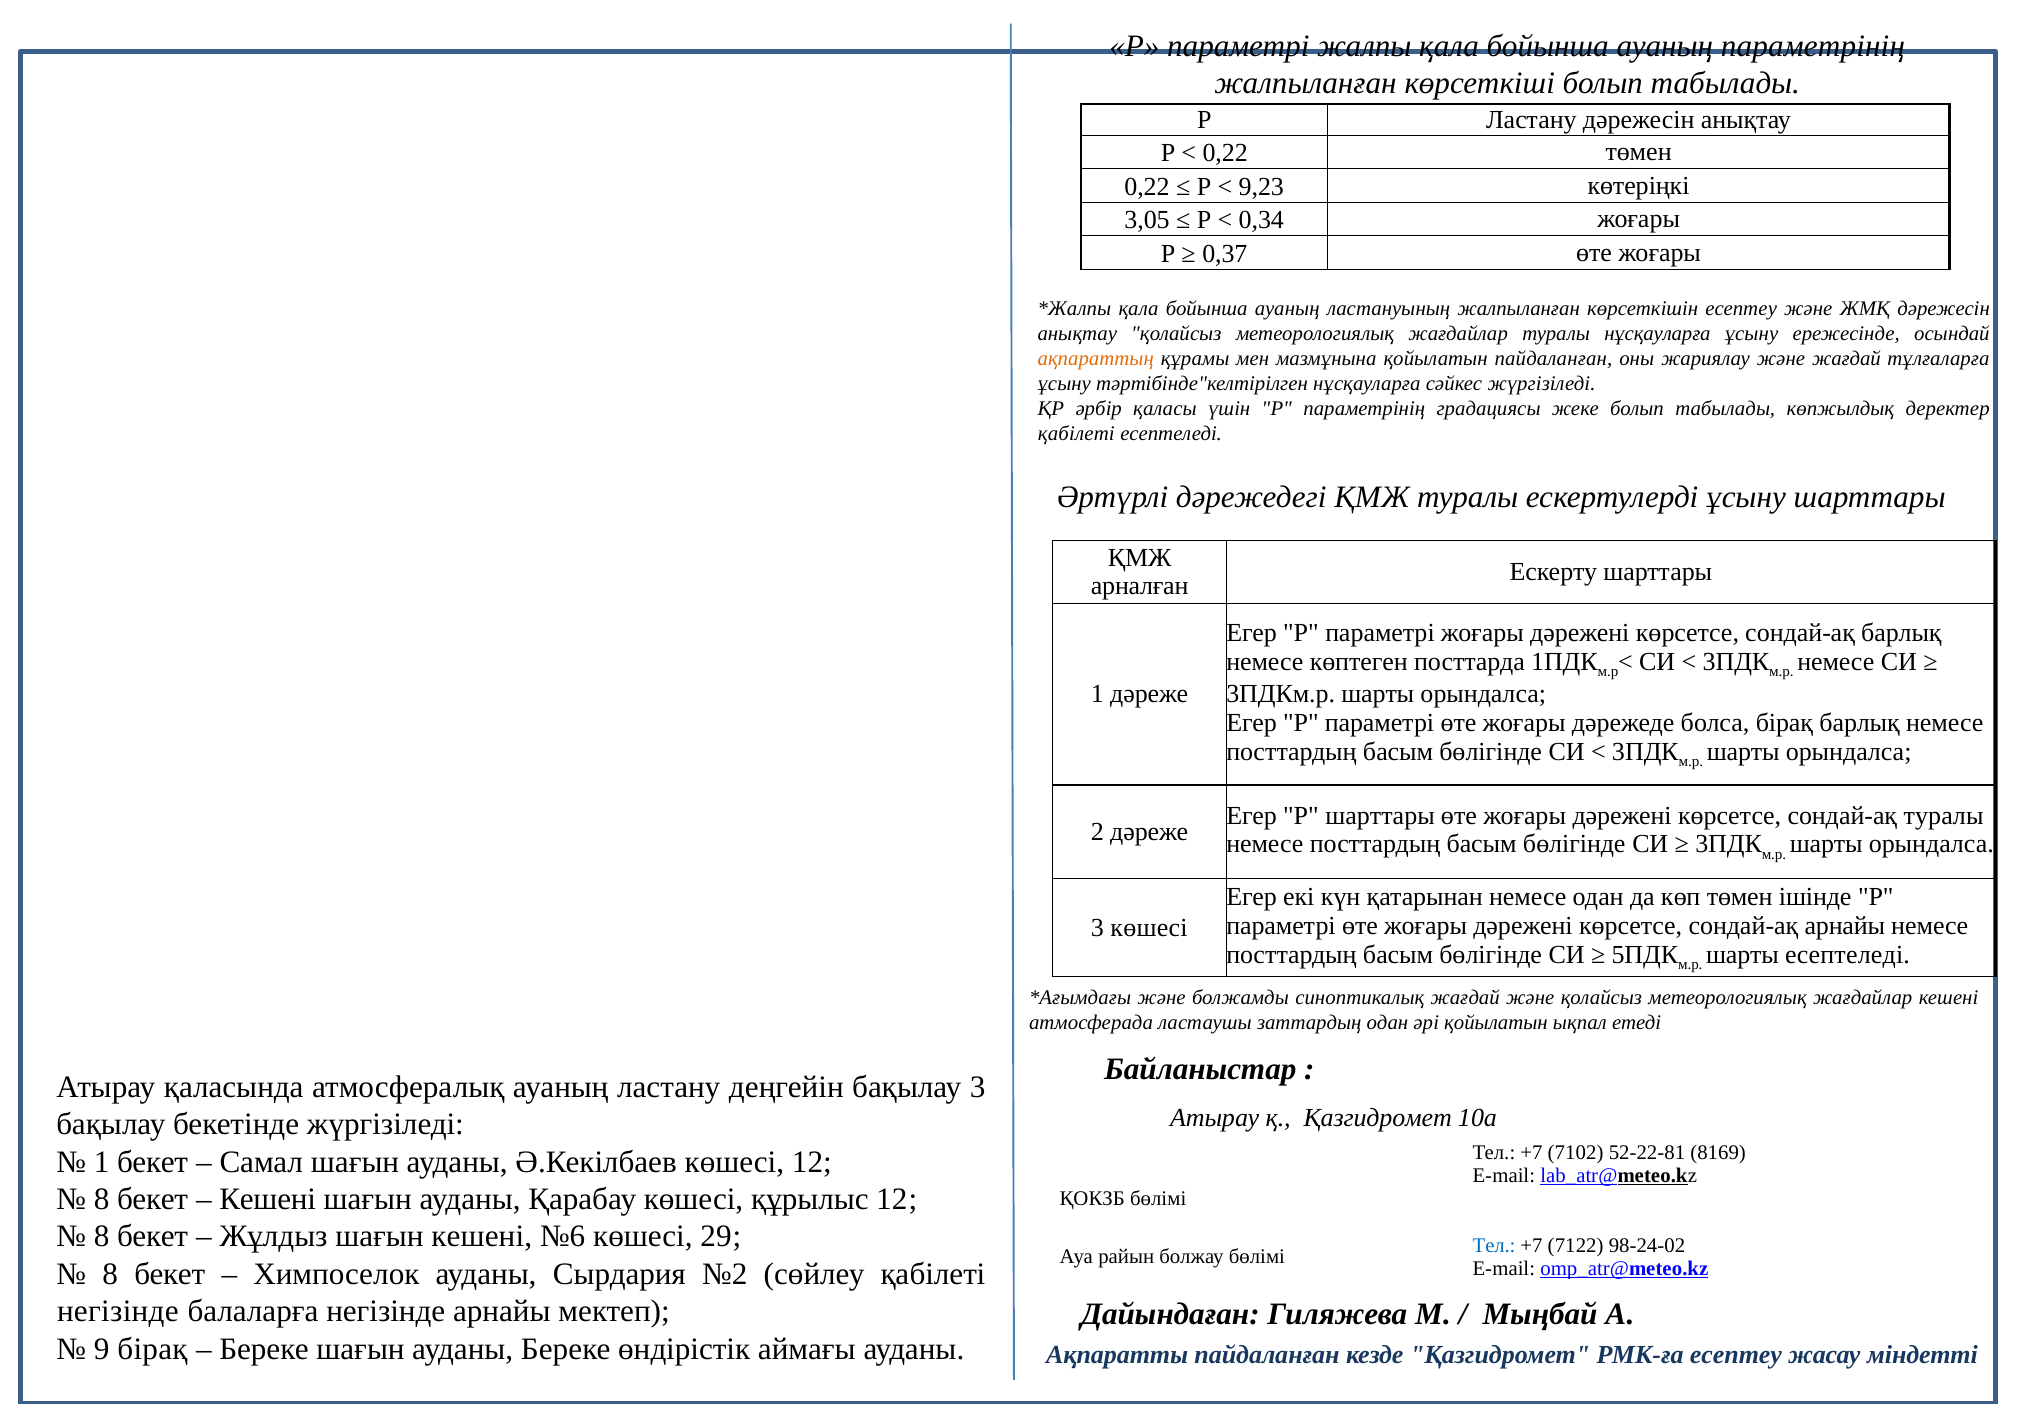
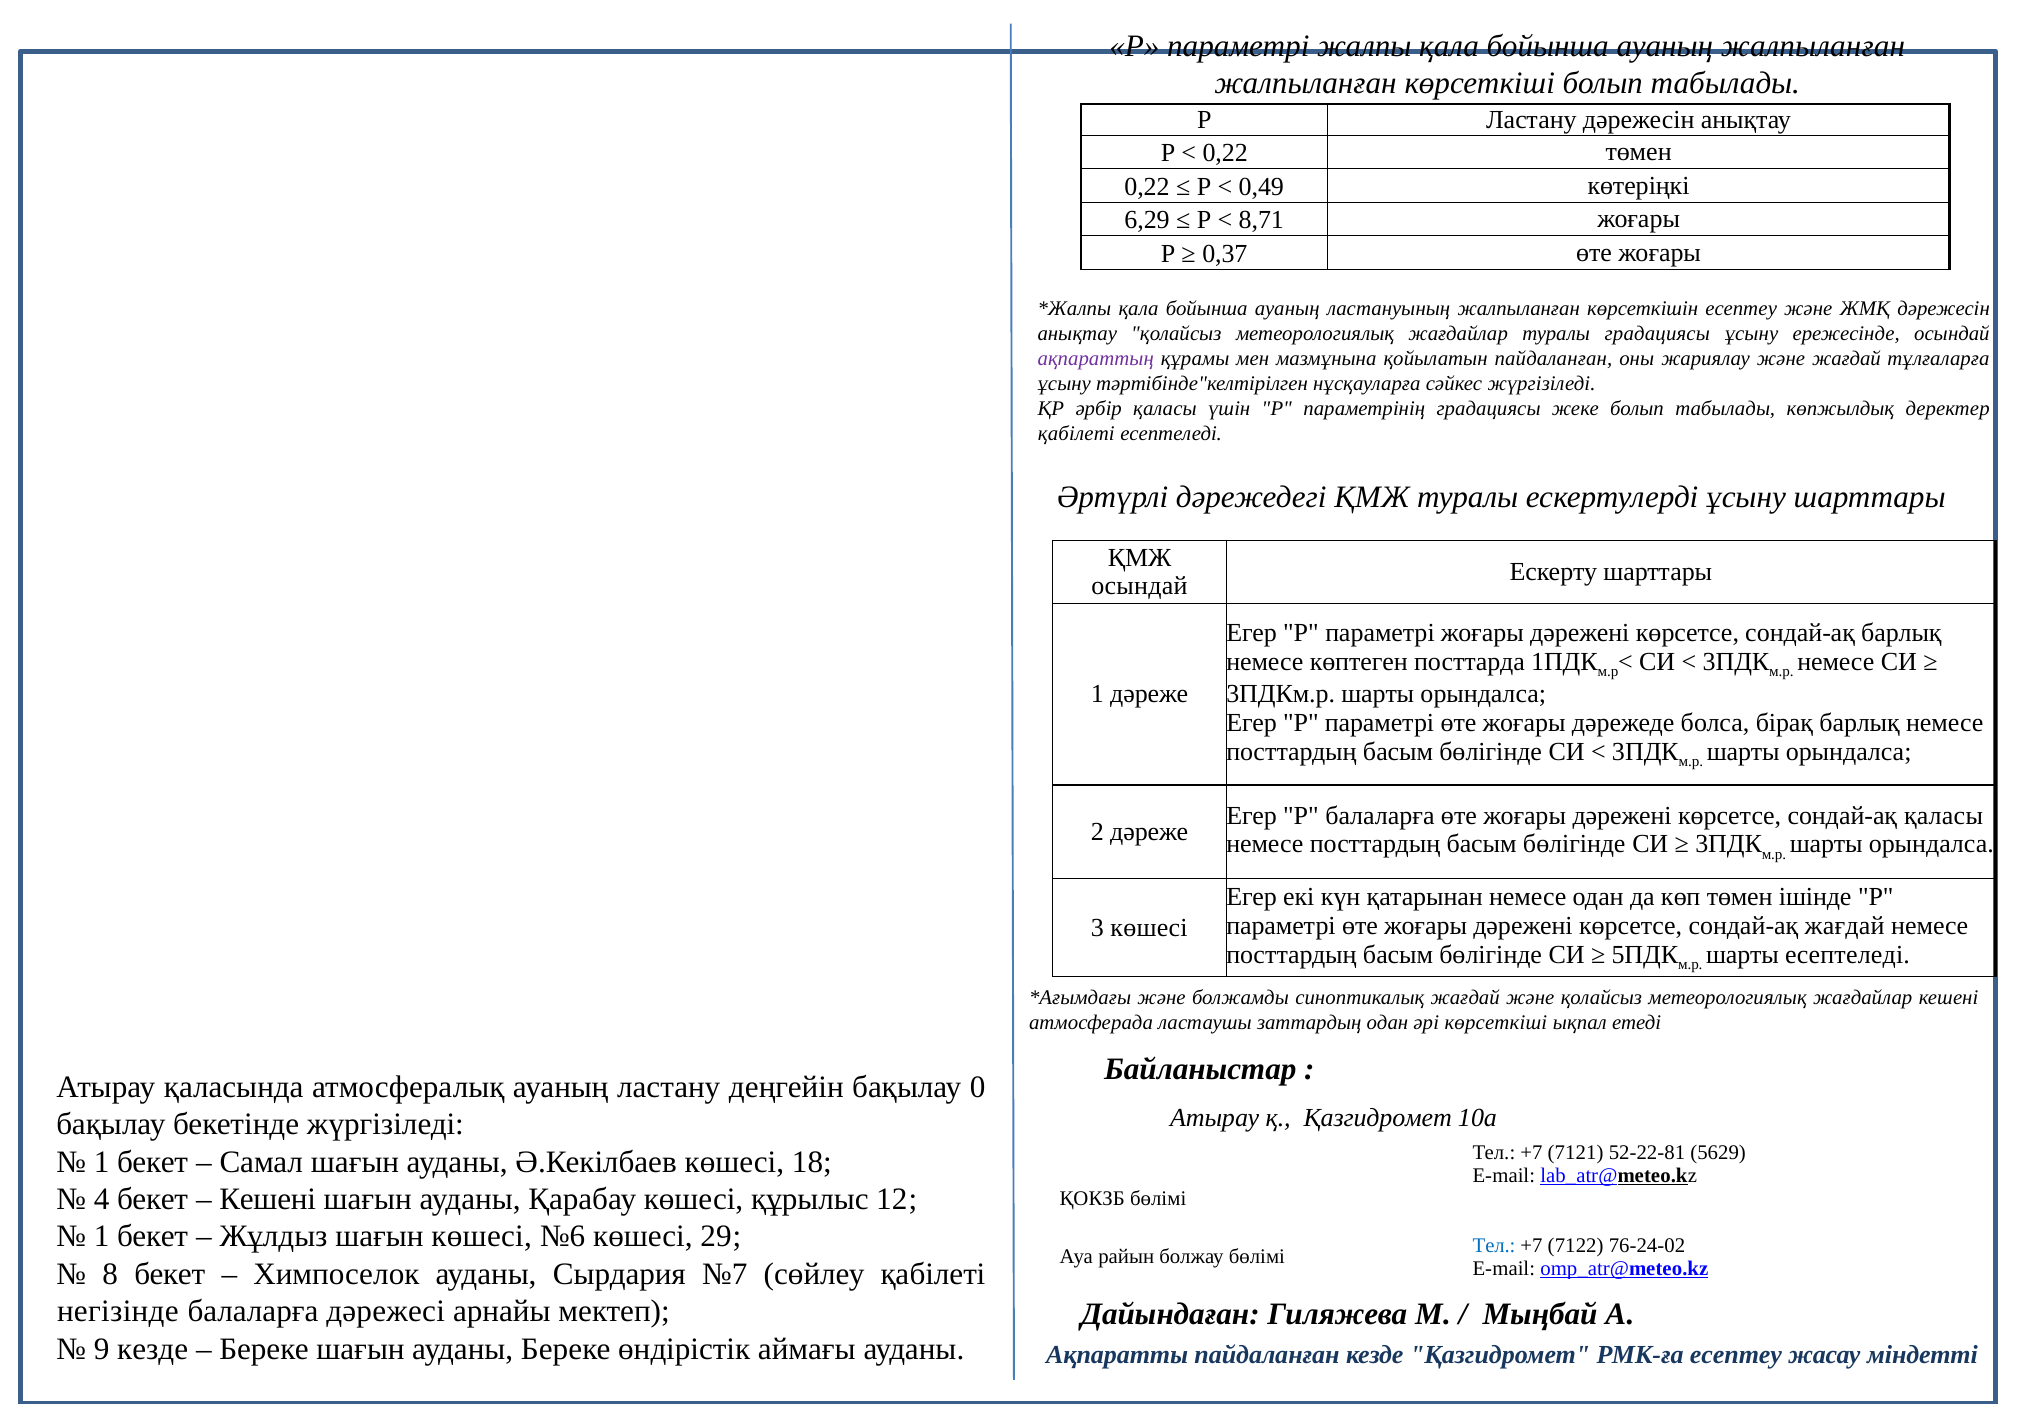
ауаның параметрінің: параметрінің -> жалпыланған
9,23: 9,23 -> 0,49
3,05: 3,05 -> 6,29
0,34: 0,34 -> 8,71
туралы нұсқауларға: нұсқауларға -> градациясы
ақпараттың colour: orange -> purple
арналған at (1140, 586): арналған -> осындай
Р шарттары: шарттары -> балаларға
сондай-ақ туралы: туралы -> қаласы
сондай-ақ арнайы: арнайы -> жағдай
әрі қойылатын: қойылатын -> көрсеткіші
бақылау 3: 3 -> 0
7102: 7102 -> 7121
8169: 8169 -> 5629
көшесі 12: 12 -> 18
8 at (102, 1199): 8 -> 4
8 at (102, 1237): 8 -> 1
шағын кешені: кешені -> көшесі
98-24-02: 98-24-02 -> 76-24-02
№2: №2 -> №7
балаларға негізінде: негізінде -> дәрежесі
9 бірақ: бірақ -> кезде
